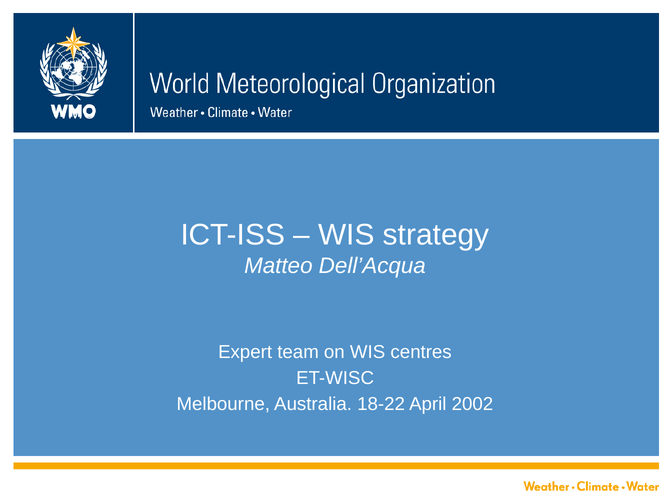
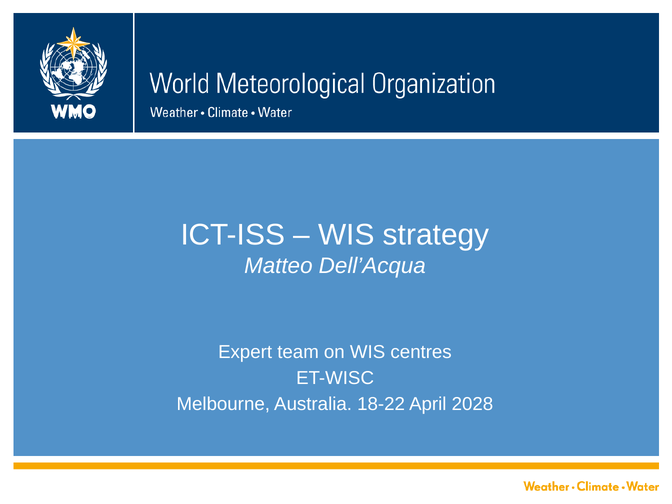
2002: 2002 -> 2028
